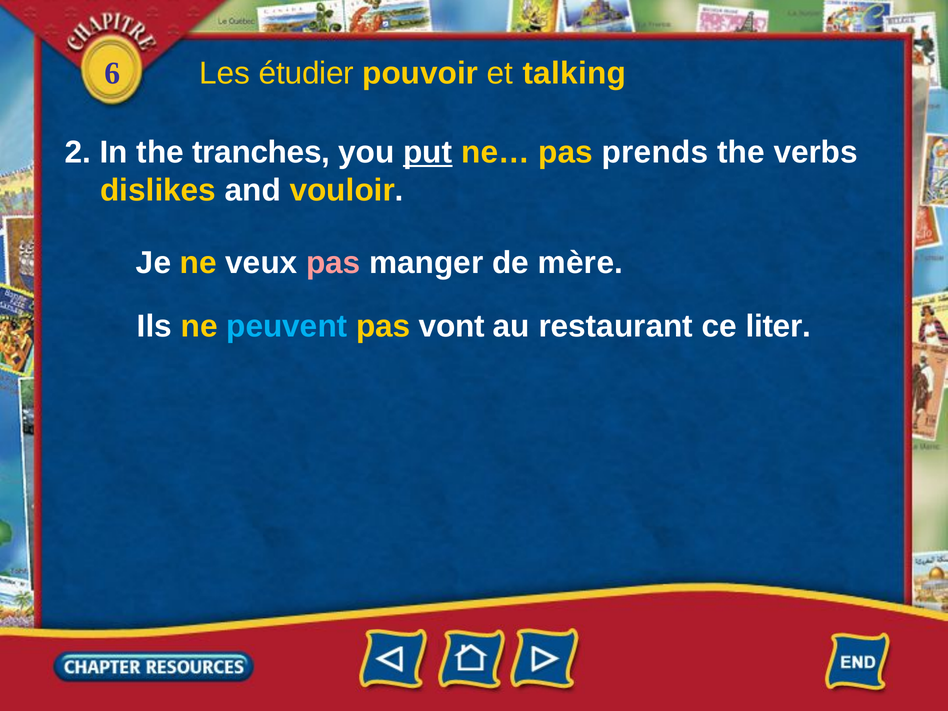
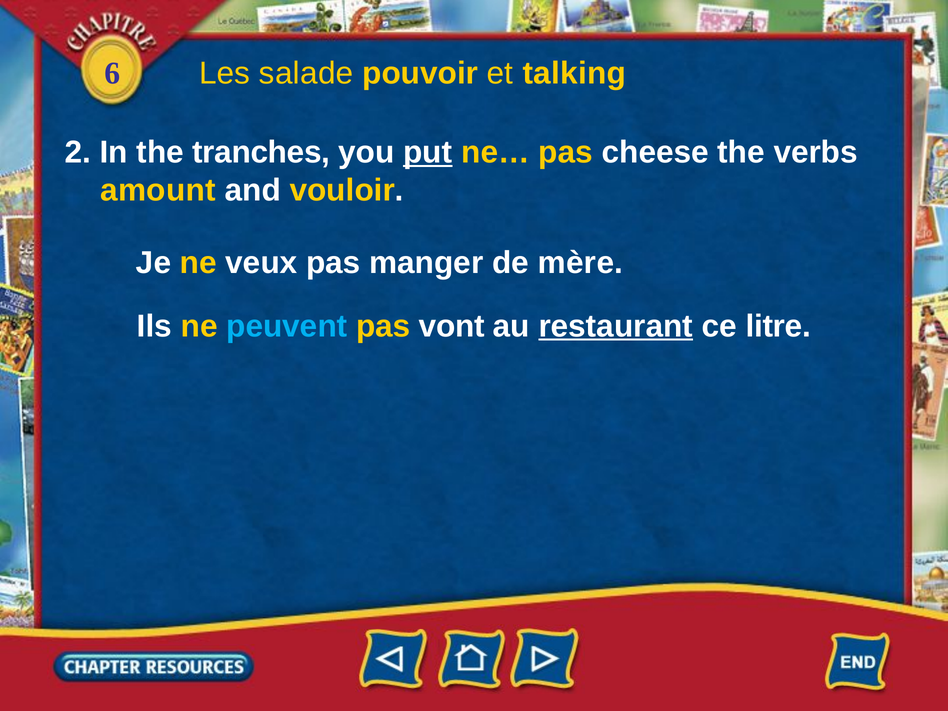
étudier: étudier -> salade
prends: prends -> cheese
dislikes: dislikes -> amount
pas at (333, 263) colour: pink -> white
restaurant underline: none -> present
liter: liter -> litre
